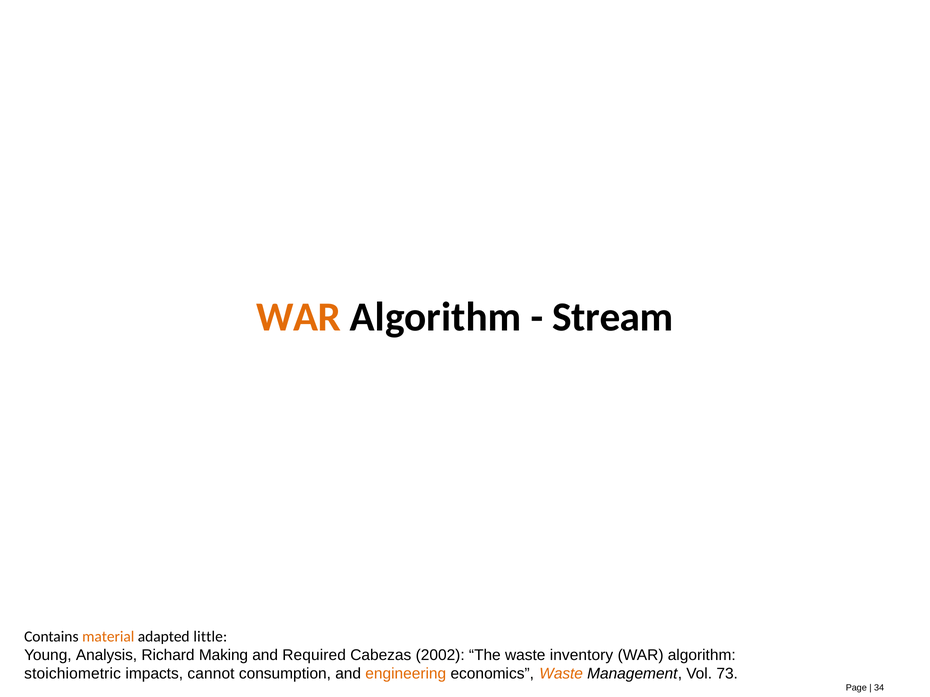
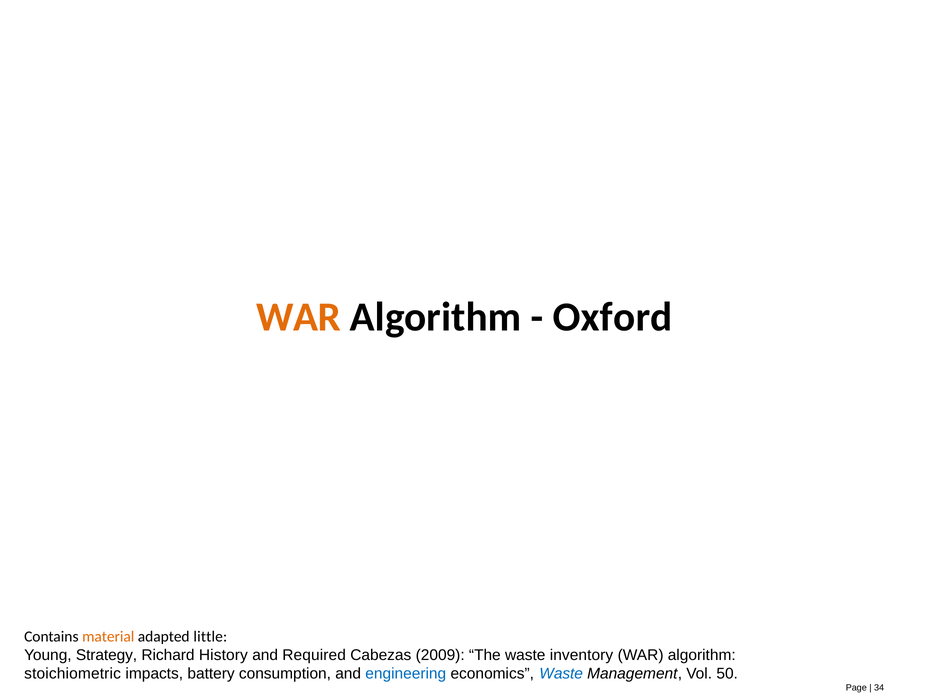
Stream: Stream -> Oxford
Analysis: Analysis -> Strategy
Making: Making -> History
2002: 2002 -> 2009
cannot: cannot -> battery
engineering colour: orange -> blue
Waste at (561, 674) colour: orange -> blue
73: 73 -> 50
